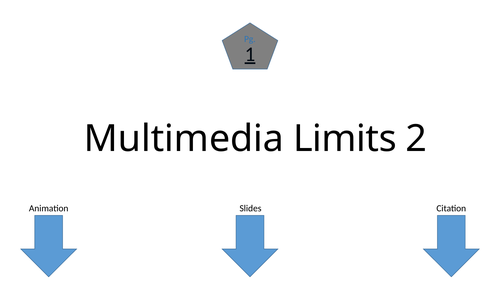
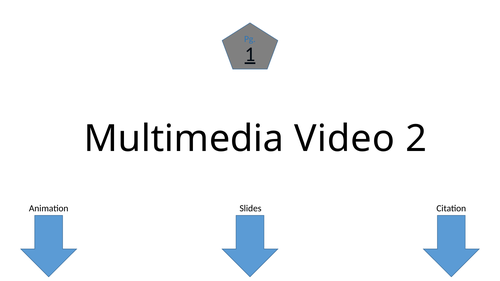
Limits: Limits -> Video
